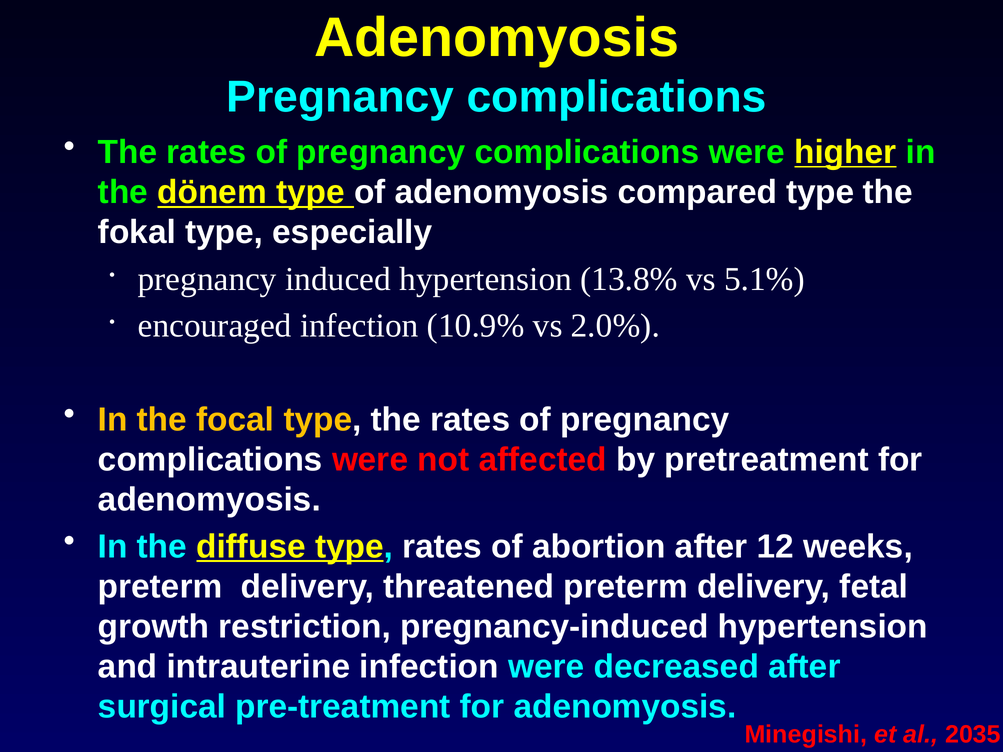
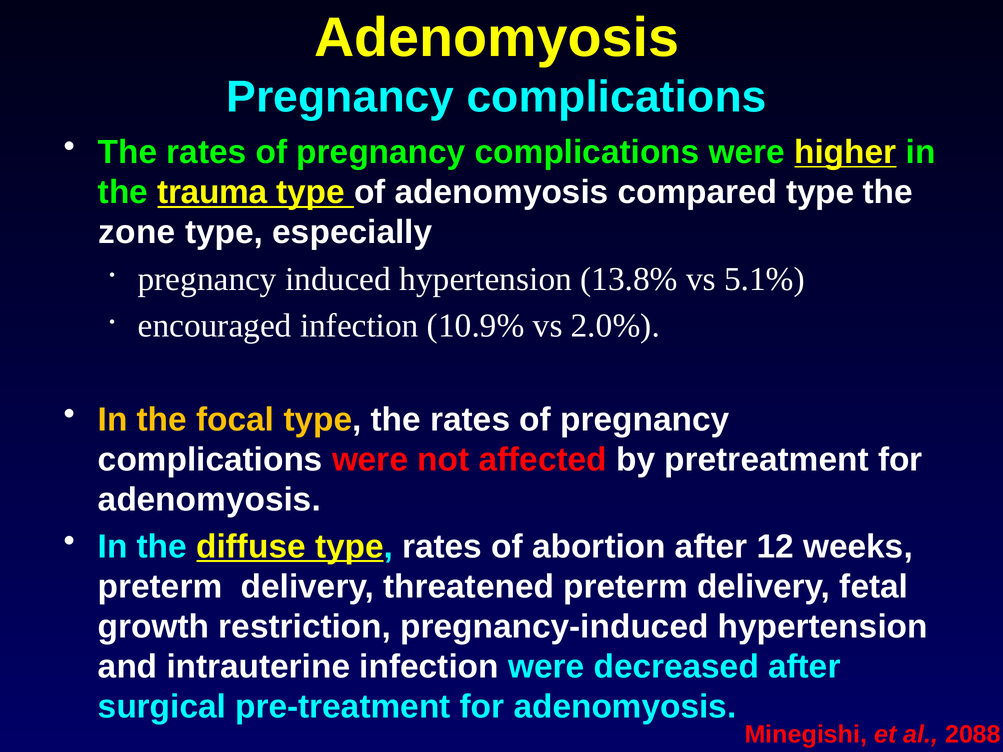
dönem: dönem -> trauma
fokal: fokal -> zone
2035: 2035 -> 2088
